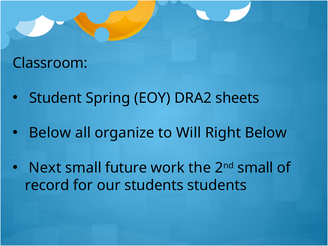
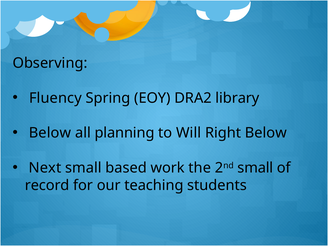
Classroom: Classroom -> Observing
Student: Student -> Fluency
sheets: sheets -> library
organize: organize -> planning
future: future -> based
our students: students -> teaching
